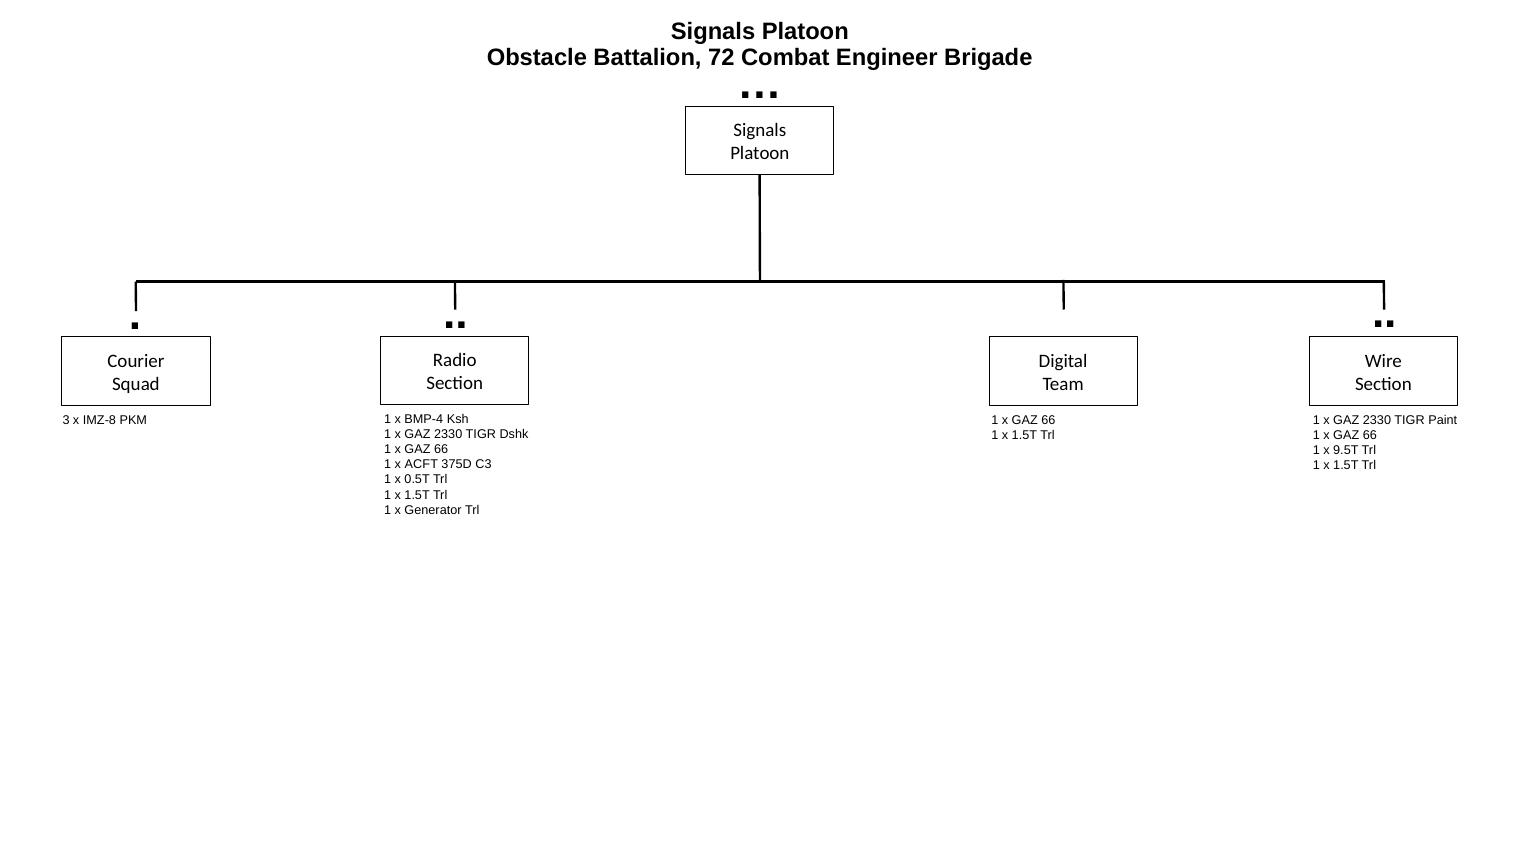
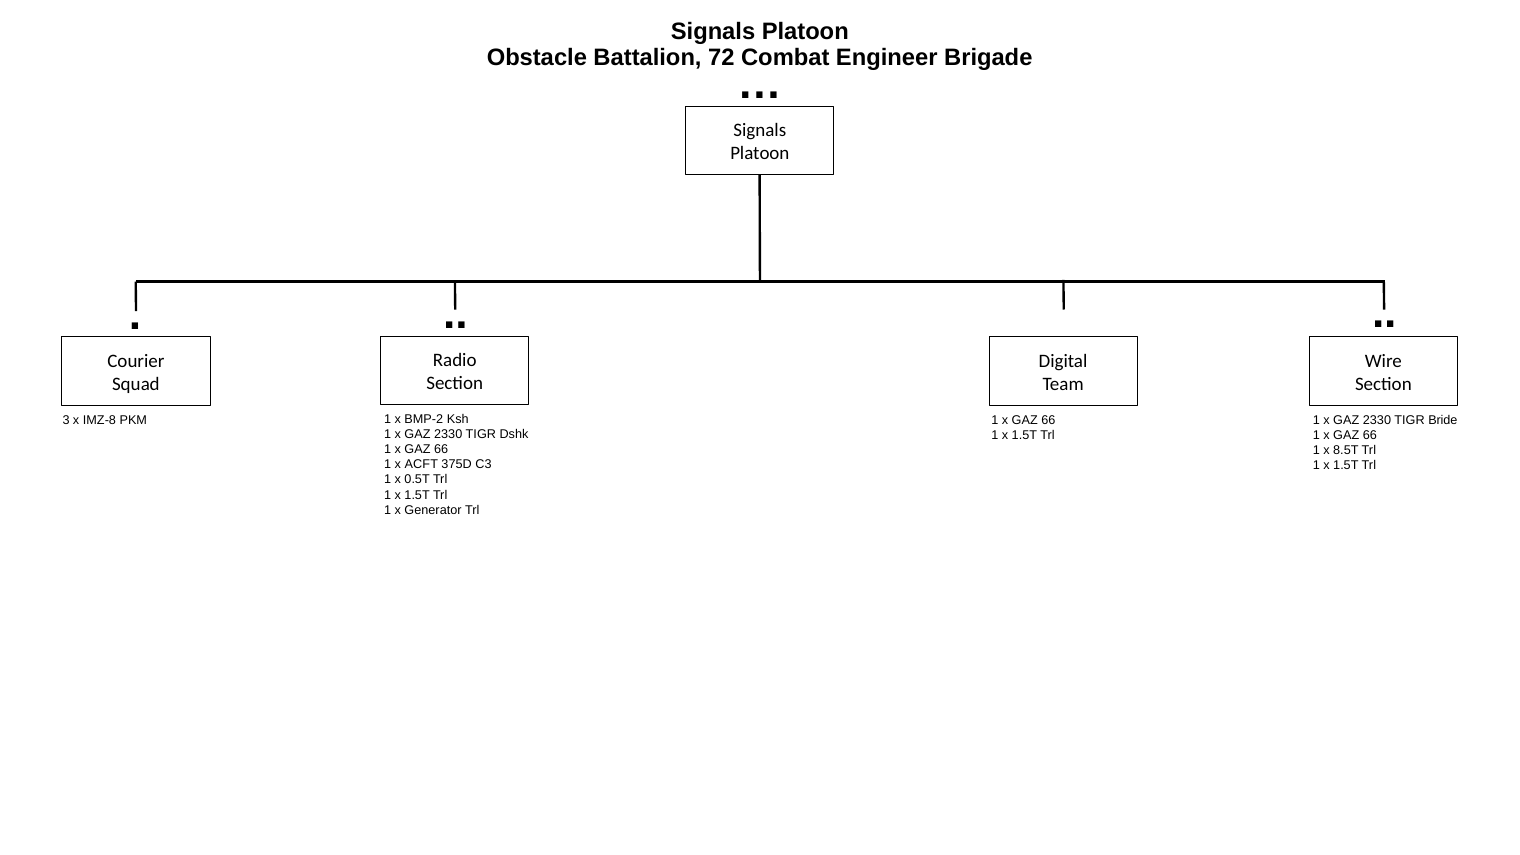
BMP-4: BMP-4 -> BMP-2
Paint: Paint -> Bride
9.5T: 9.5T -> 8.5T
